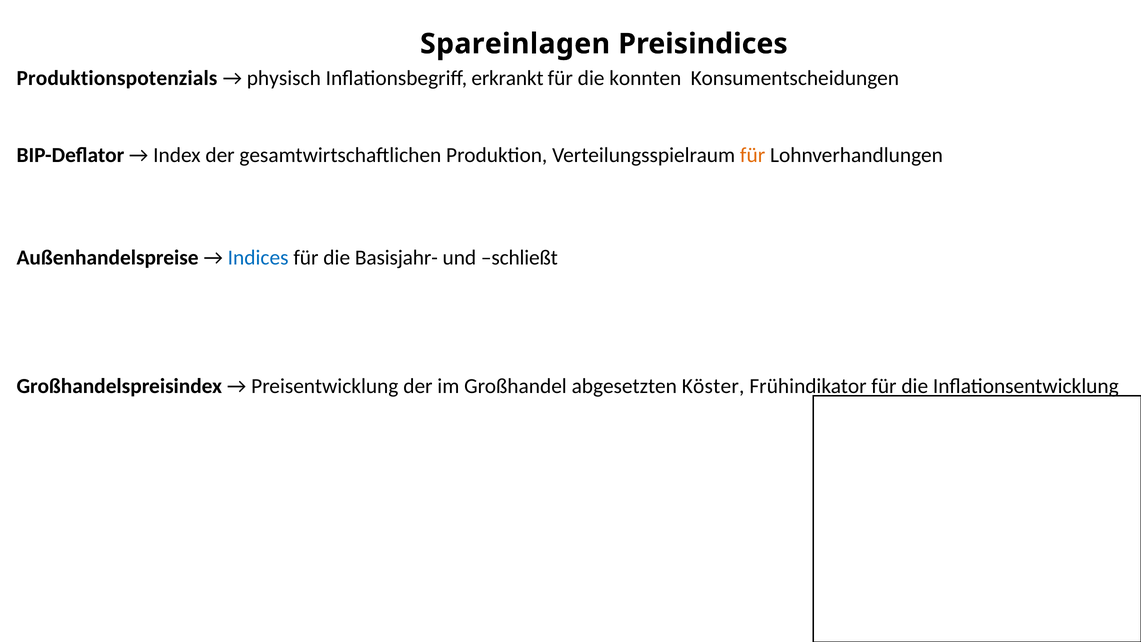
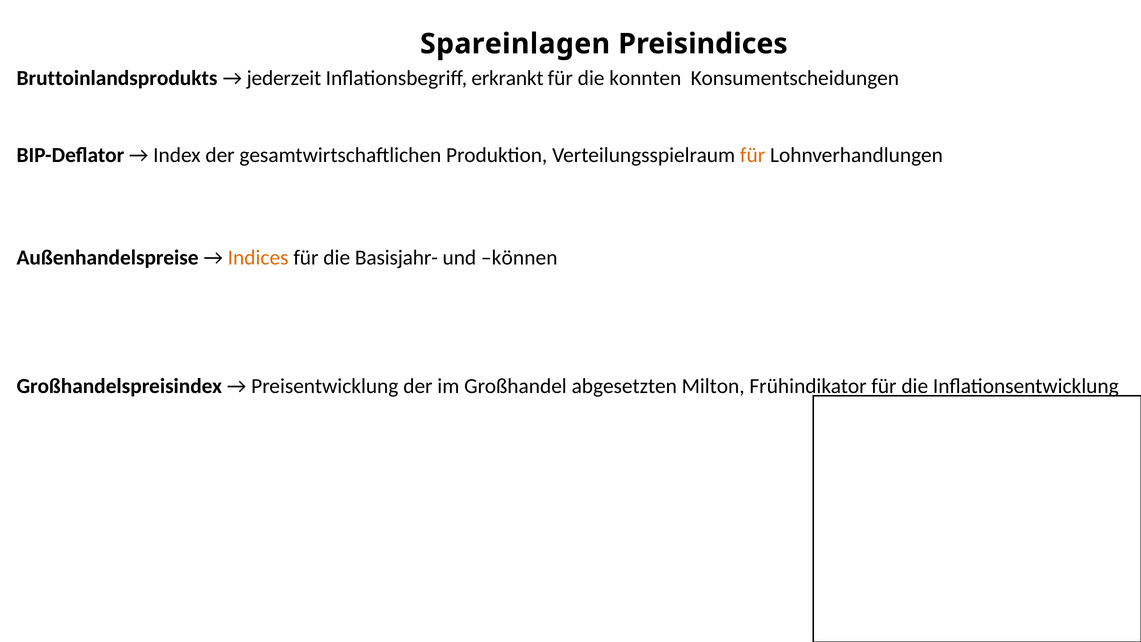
Produktionspotenzials: Produktionspotenzials -> Bruttoinlandsprodukts
physisch: physisch -> jederzeit
Indices colour: blue -> orange
schließt: schließt -> können
Köster: Köster -> Milton
